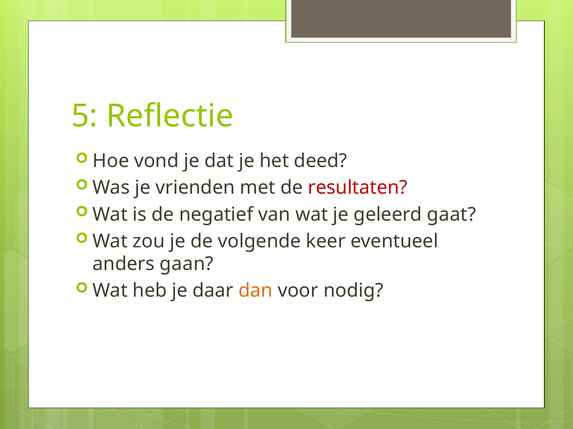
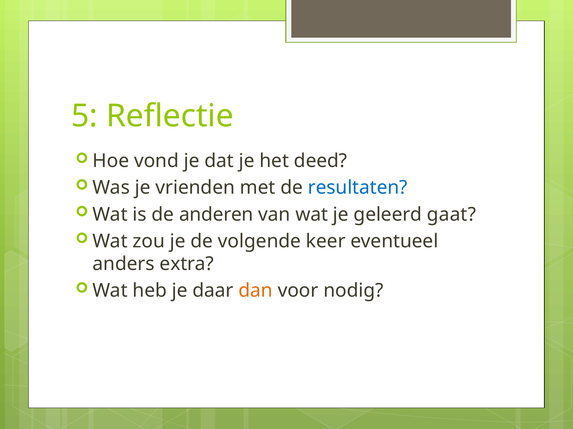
resultaten colour: red -> blue
negatief: negatief -> anderen
gaan: gaan -> extra
